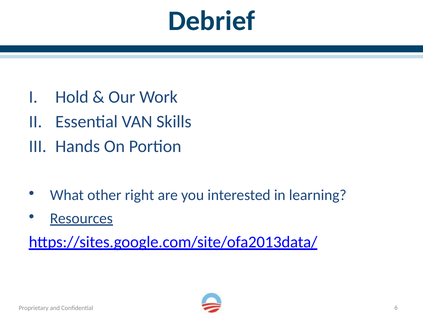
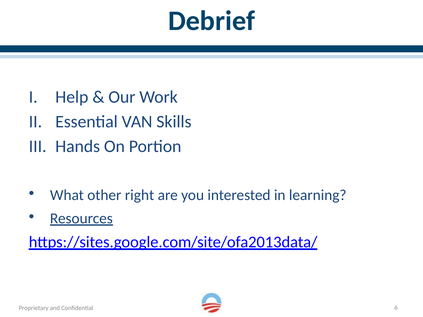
Hold: Hold -> Help
